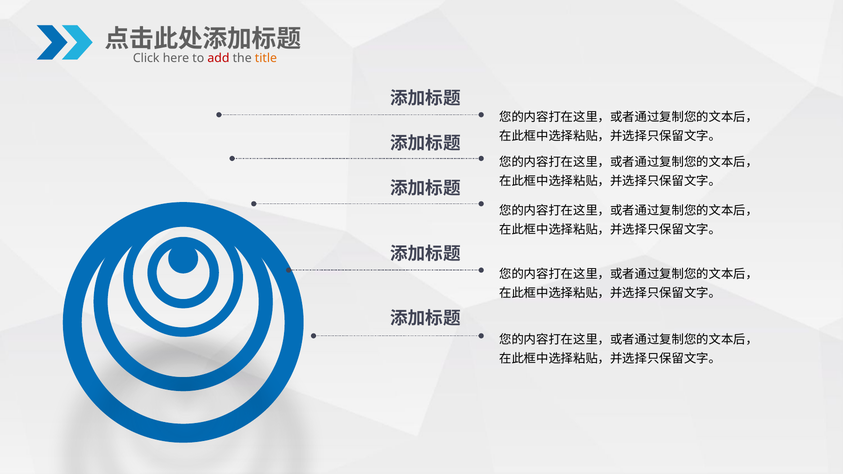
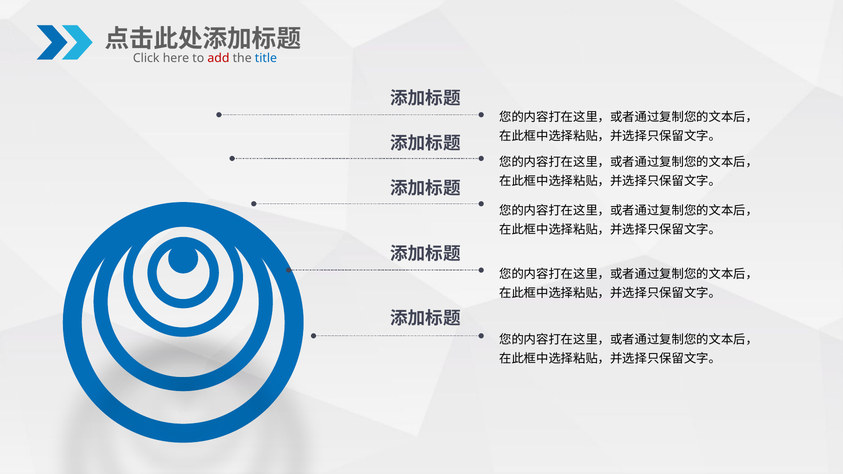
title colour: orange -> blue
